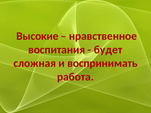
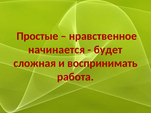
Высокие: Высокие -> Простые
воспитания: воспитания -> начинается
